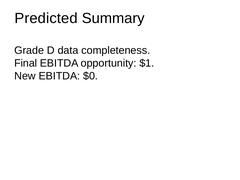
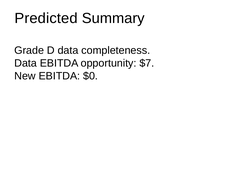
Final at (26, 63): Final -> Data
$1: $1 -> $7
